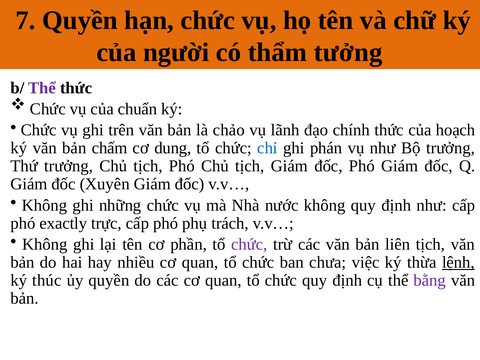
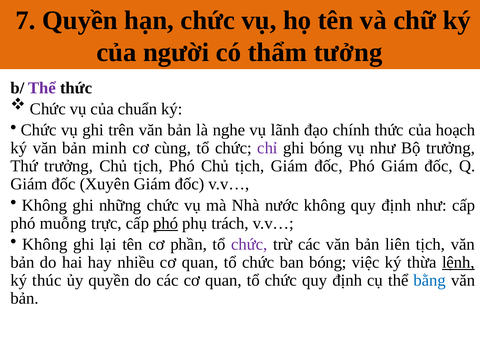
chảo: chảo -> nghe
chấm: chấm -> minh
dung: dung -> cùng
chỉ colour: blue -> purple
ghi phán: phán -> bóng
exactly: exactly -> muỗng
phó at (166, 223) underline: none -> present
ban chưa: chưa -> bóng
bằng colour: purple -> blue
